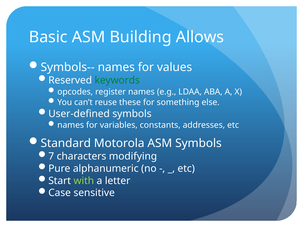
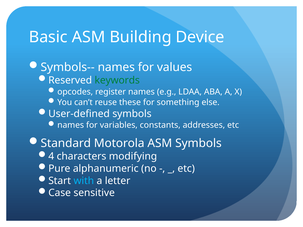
Allows: Allows -> Device
7: 7 -> 4
with colour: light green -> light blue
